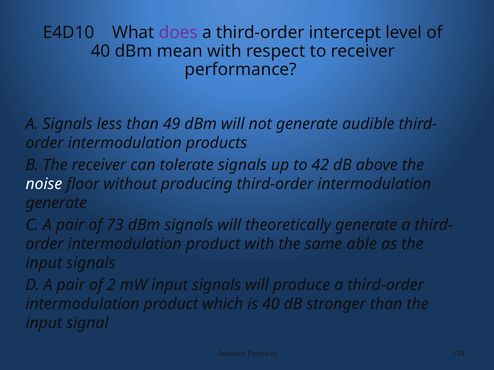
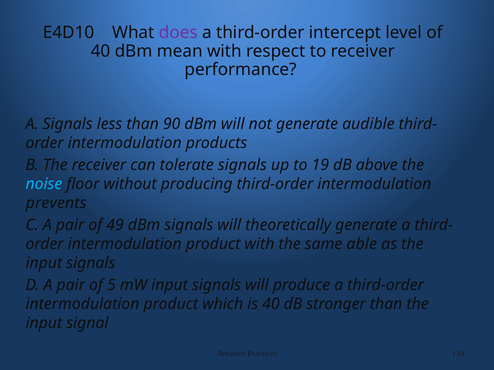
49: 49 -> 90
42: 42 -> 19
noise colour: white -> light blue
generate at (56, 203): generate -> prevents
73: 73 -> 49
2: 2 -> 5
